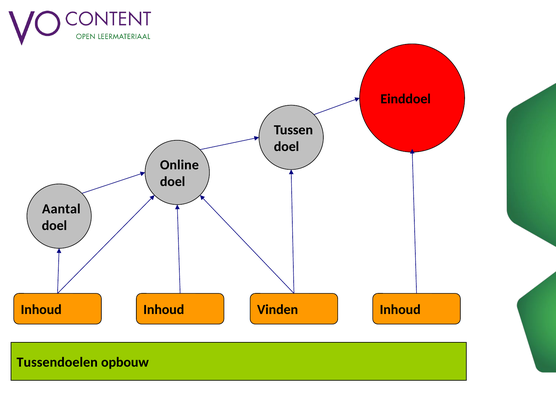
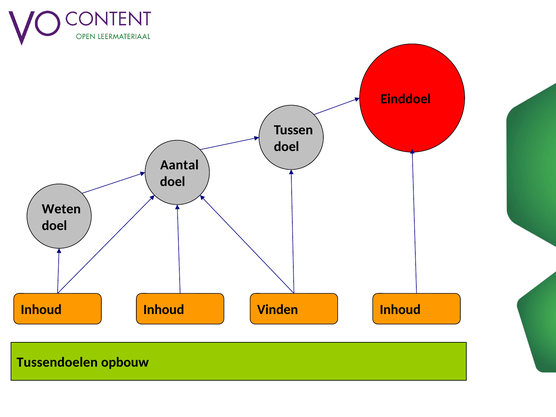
Online: Online -> Aantal
Aantal: Aantal -> Weten
